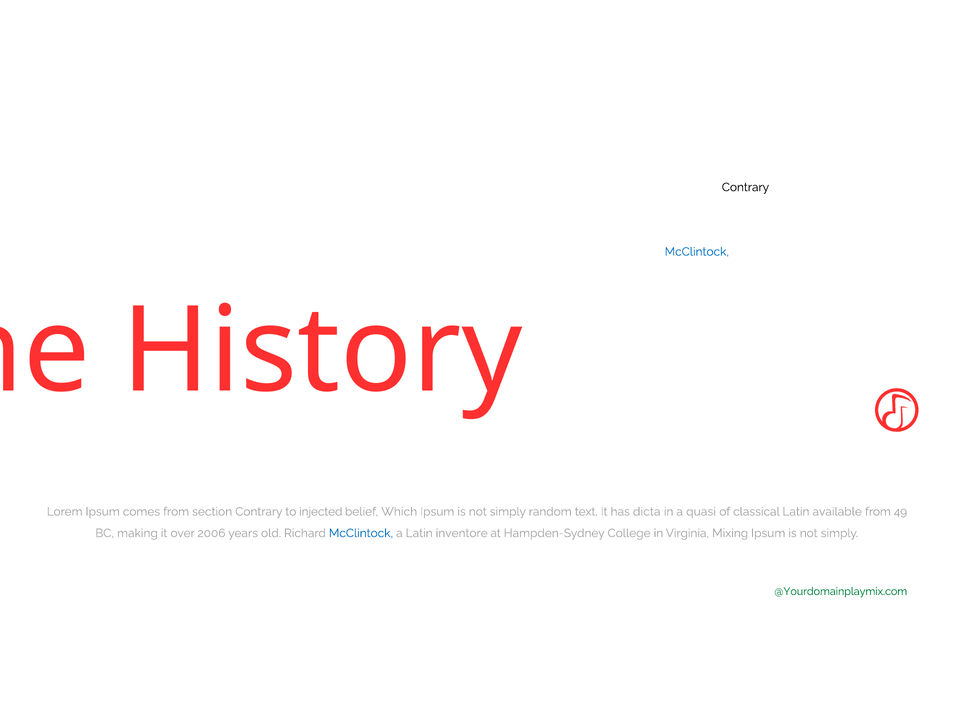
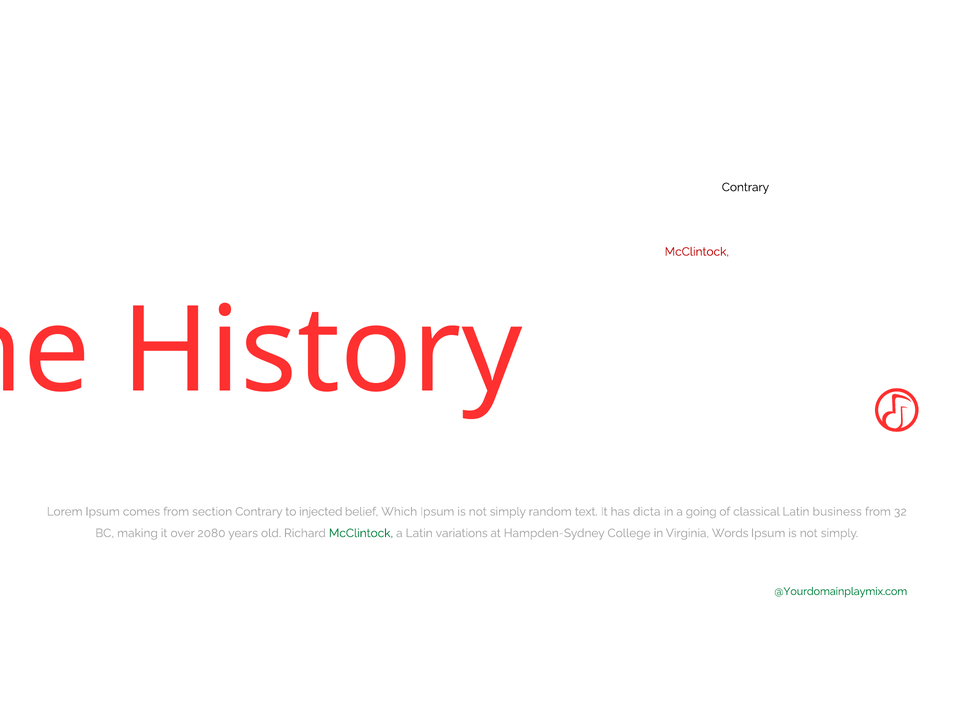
McClintock at (697, 252) colour: blue -> red
quasi: quasi -> going
available: available -> business
49: 49 -> 32
2006: 2006 -> 2080
McClintock at (361, 533) colour: blue -> green
inventore: inventore -> variations
Mixing: Mixing -> Words
